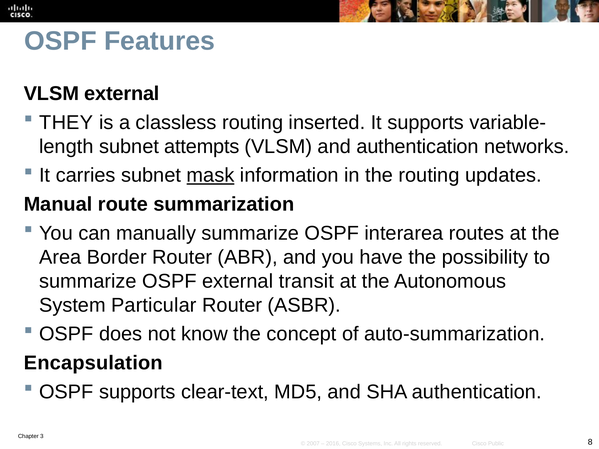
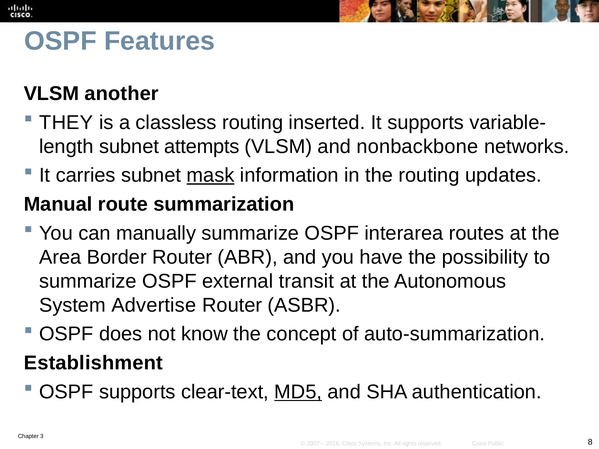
VLSM external: external -> another
and authentication: authentication -> nonbackbone
Particular: Particular -> Advertise
Encapsulation: Encapsulation -> Establishment
MD5 underline: none -> present
